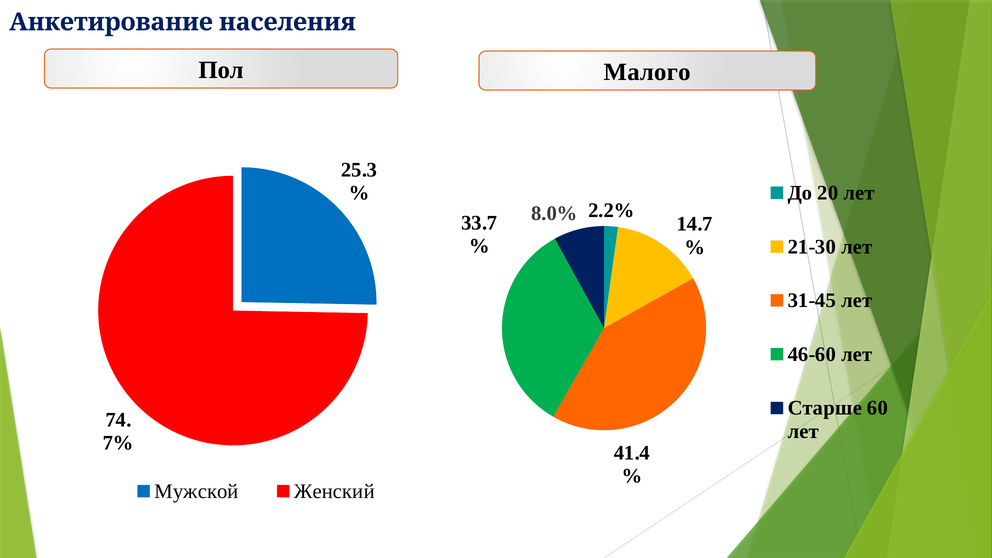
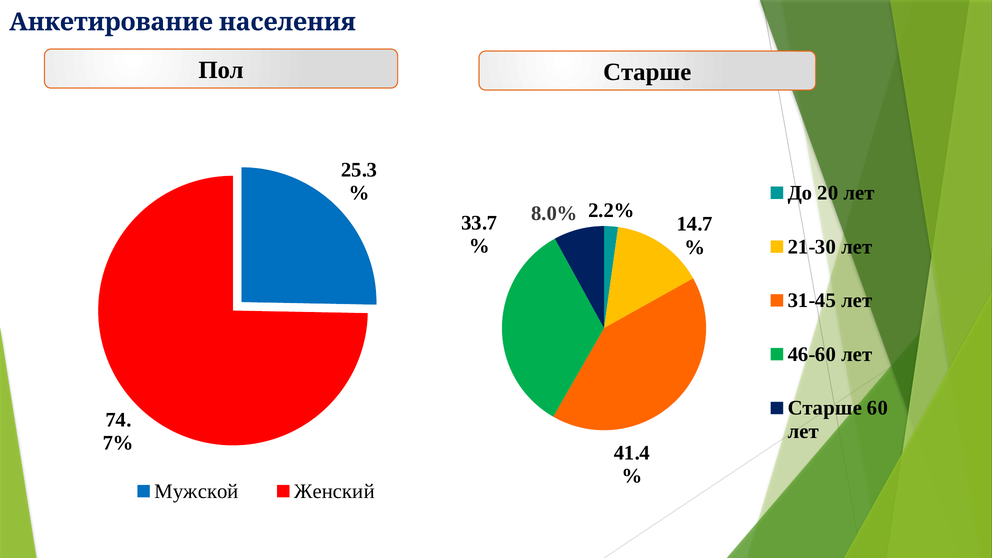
Пол Малого: Малого -> Старше
